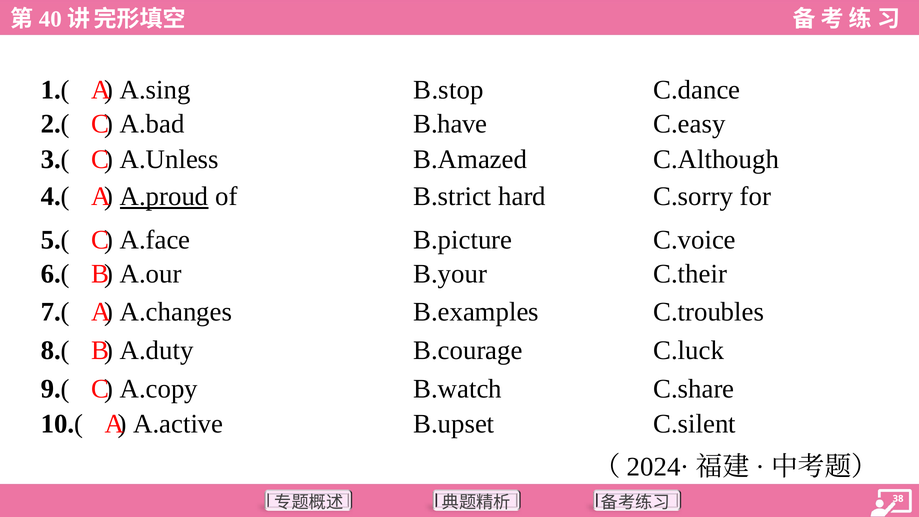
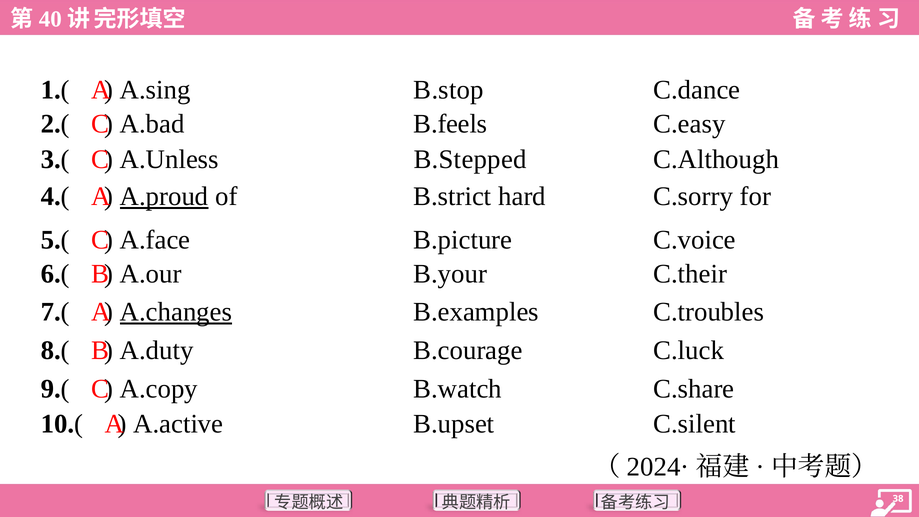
B.have: B.have -> B.feels
B.Amazed: B.Amazed -> B.Stepped
A.changes underline: none -> present
